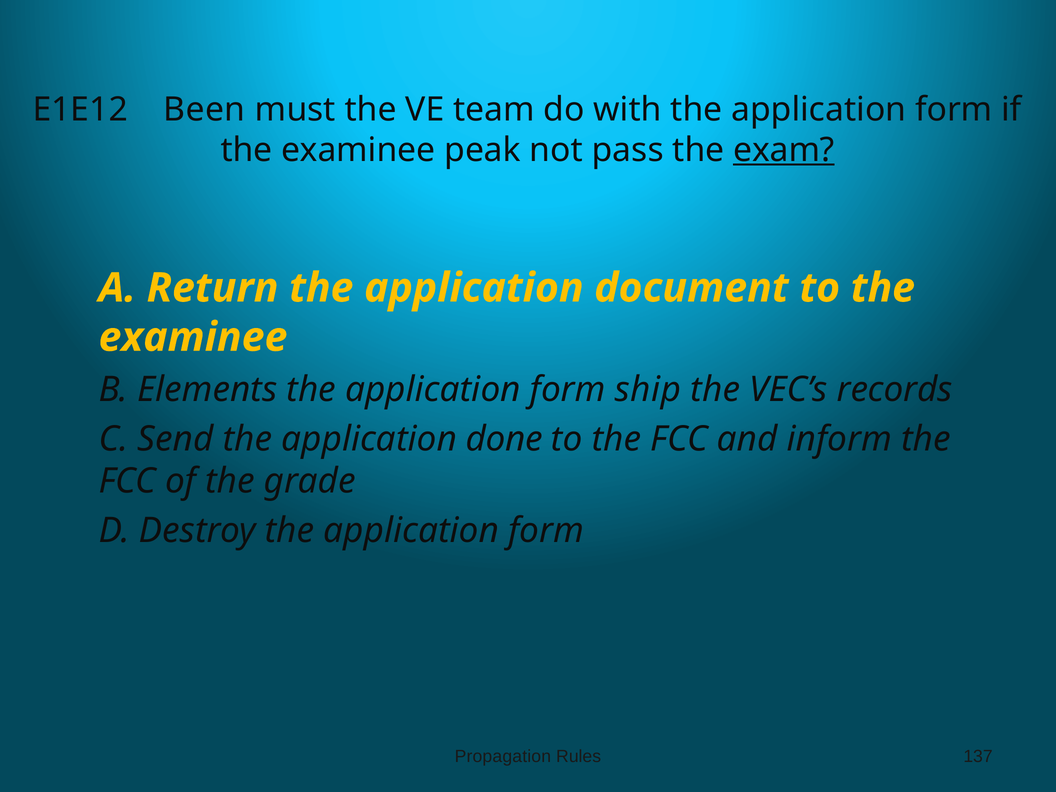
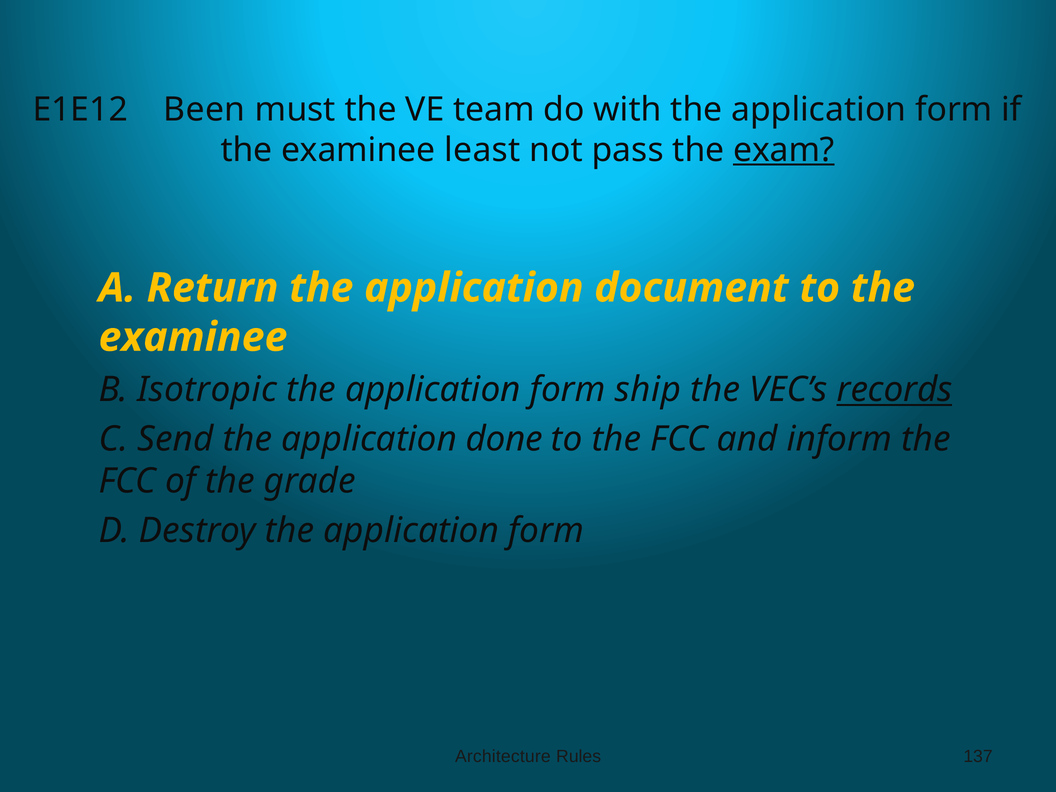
peak: peak -> least
Elements: Elements -> Isotropic
records underline: none -> present
Propagation: Propagation -> Architecture
